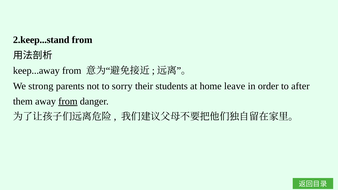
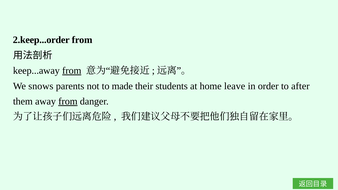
2.keep...stand: 2.keep...stand -> 2.keep...order
from at (72, 71) underline: none -> present
strong: strong -> snows
sorry: sorry -> made
